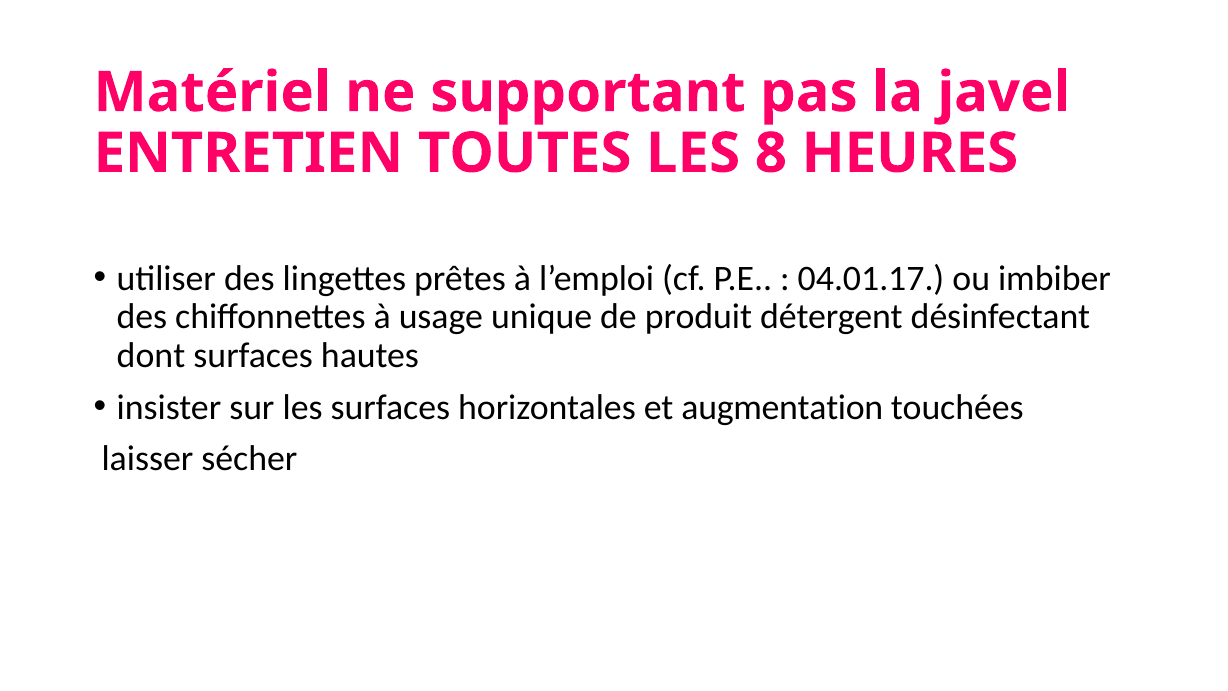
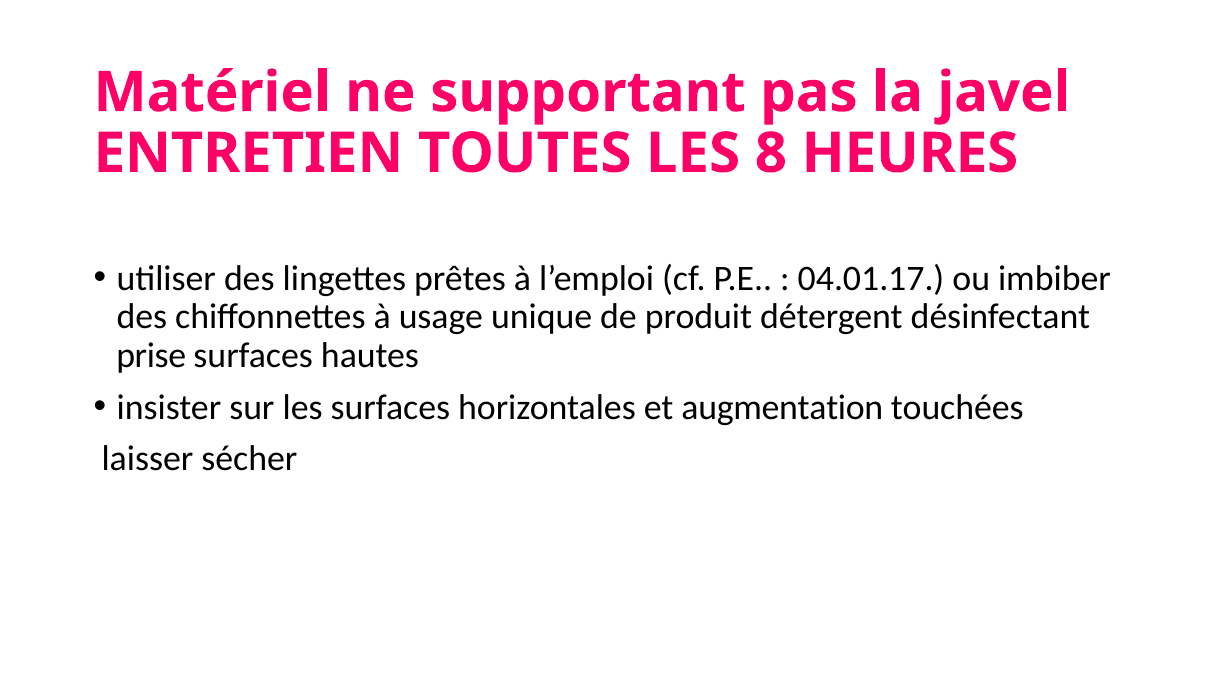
dont: dont -> prise
